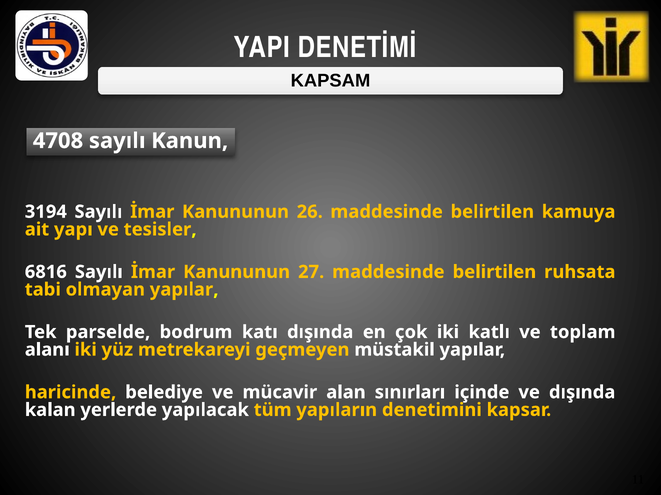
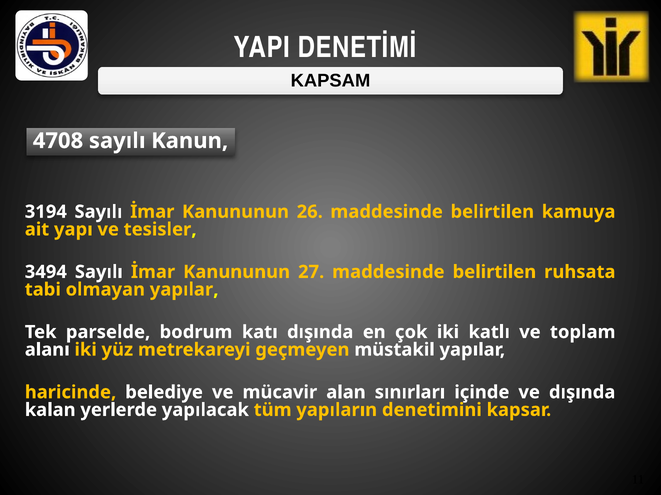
6816: 6816 -> 3494
